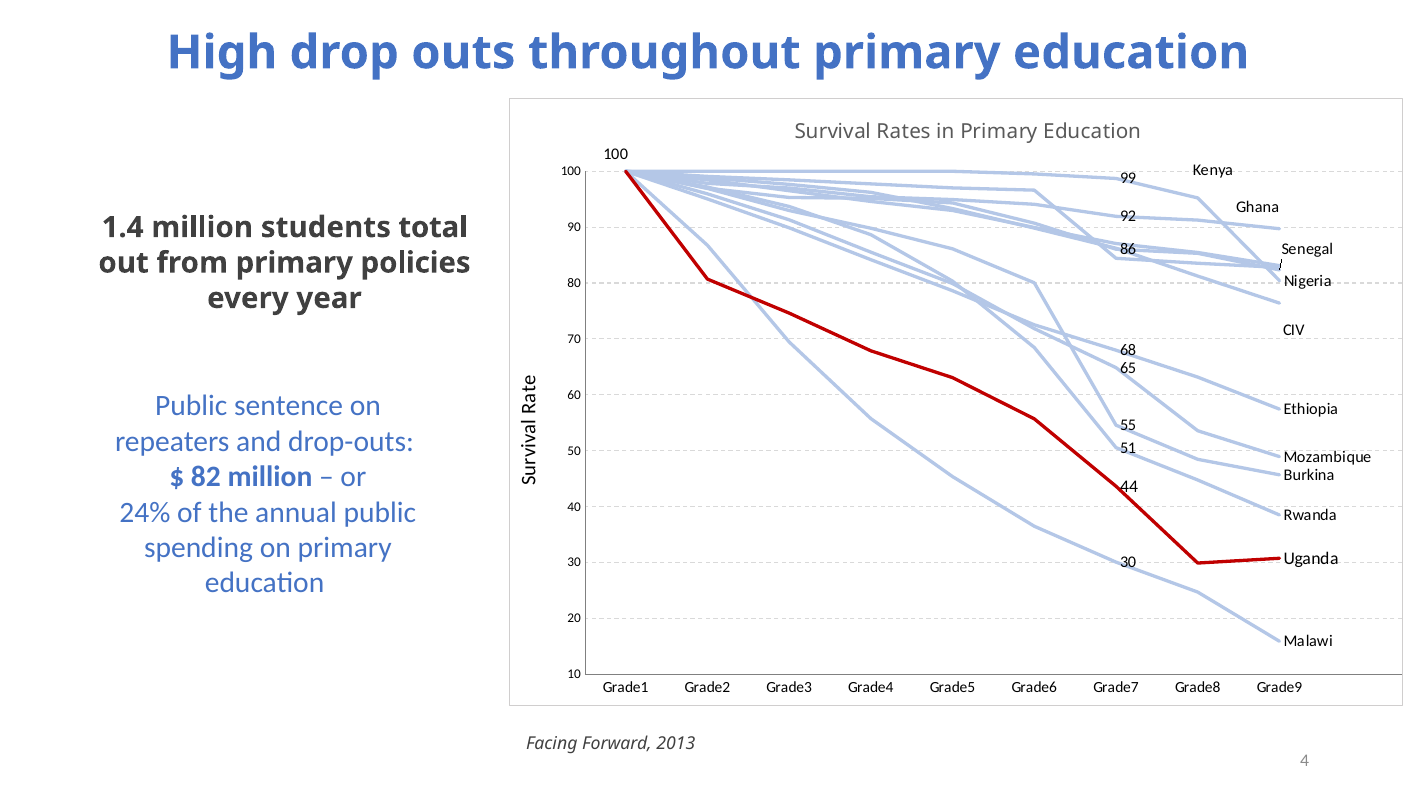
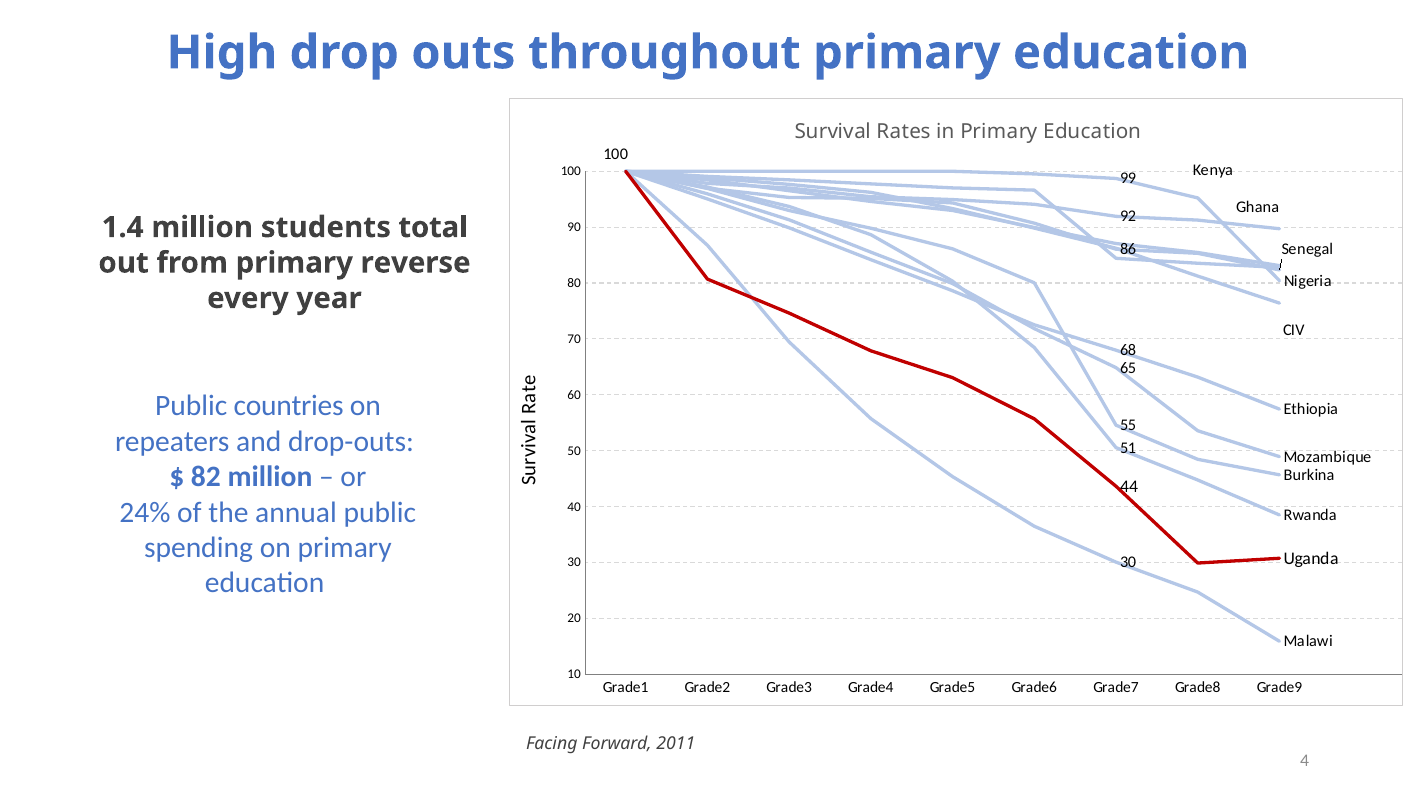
policies: policies -> reverse
sentence: sentence -> countries
2013: 2013 -> 2011
